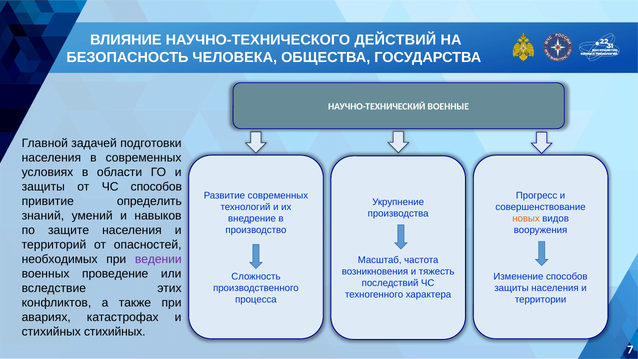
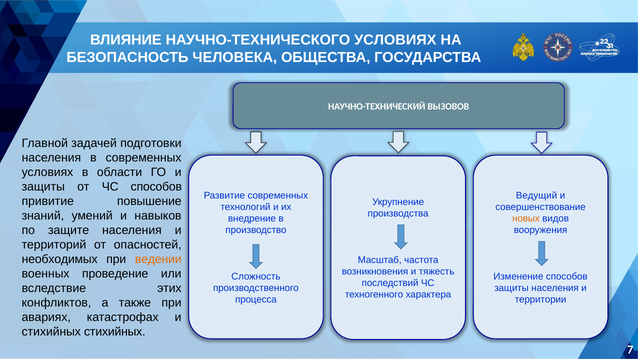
НАУЧНО-ТЕХНИЧЕСКОГО ДЕЙСТВИЙ: ДЕЙСТВИЙ -> УСЛОВИЯХ
ВОЕННЫЕ: ВОЕННЫЕ -> ВЫЗОВОВ
Прогресс: Прогресс -> Ведущий
определить: определить -> повышение
ведении colour: purple -> orange
